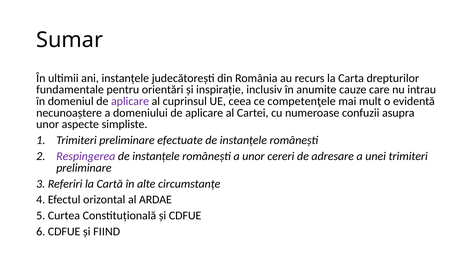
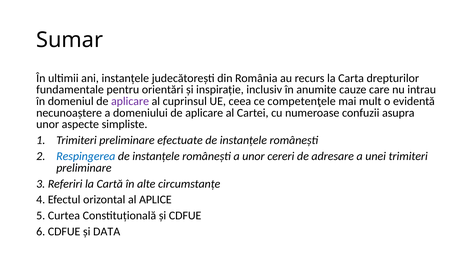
Respingerea colour: purple -> blue
ARDAE: ARDAE -> APLICE
FIIND: FIIND -> DATA
